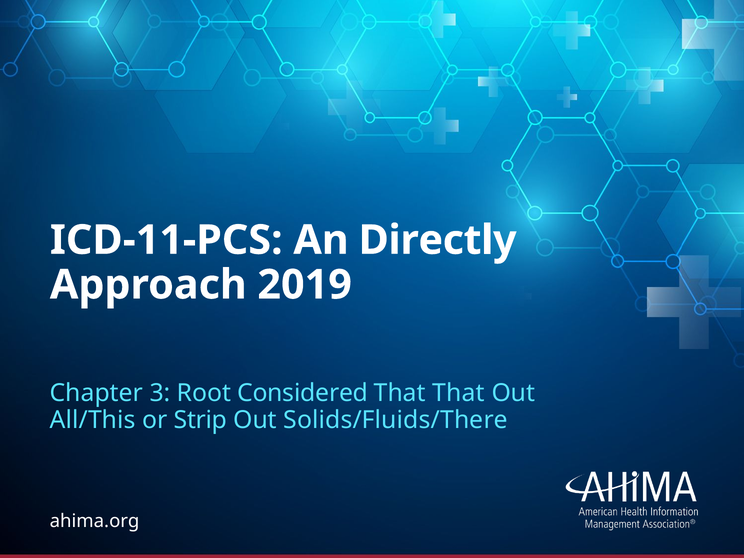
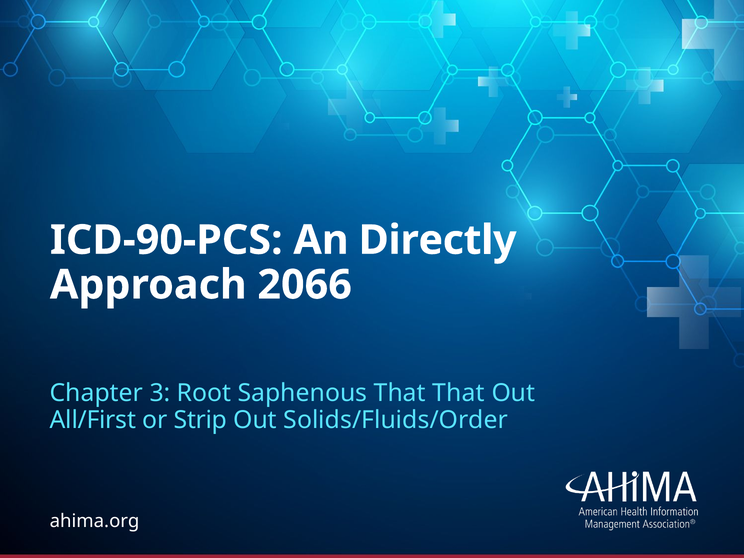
ICD-11-PCS: ICD-11-PCS -> ICD-90-PCS
2019: 2019 -> 2066
Considered: Considered -> Saphenous
All/This: All/This -> All/First
Solids/Fluids/There: Solids/Fluids/There -> Solids/Fluids/Order
